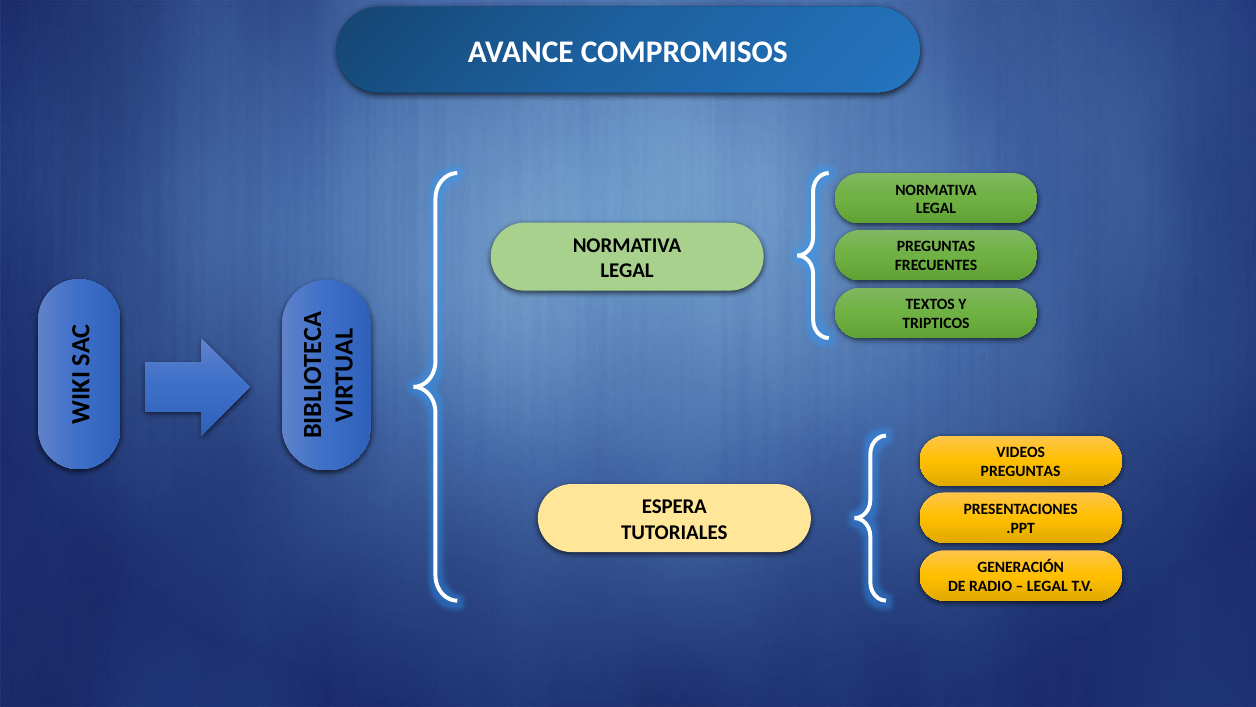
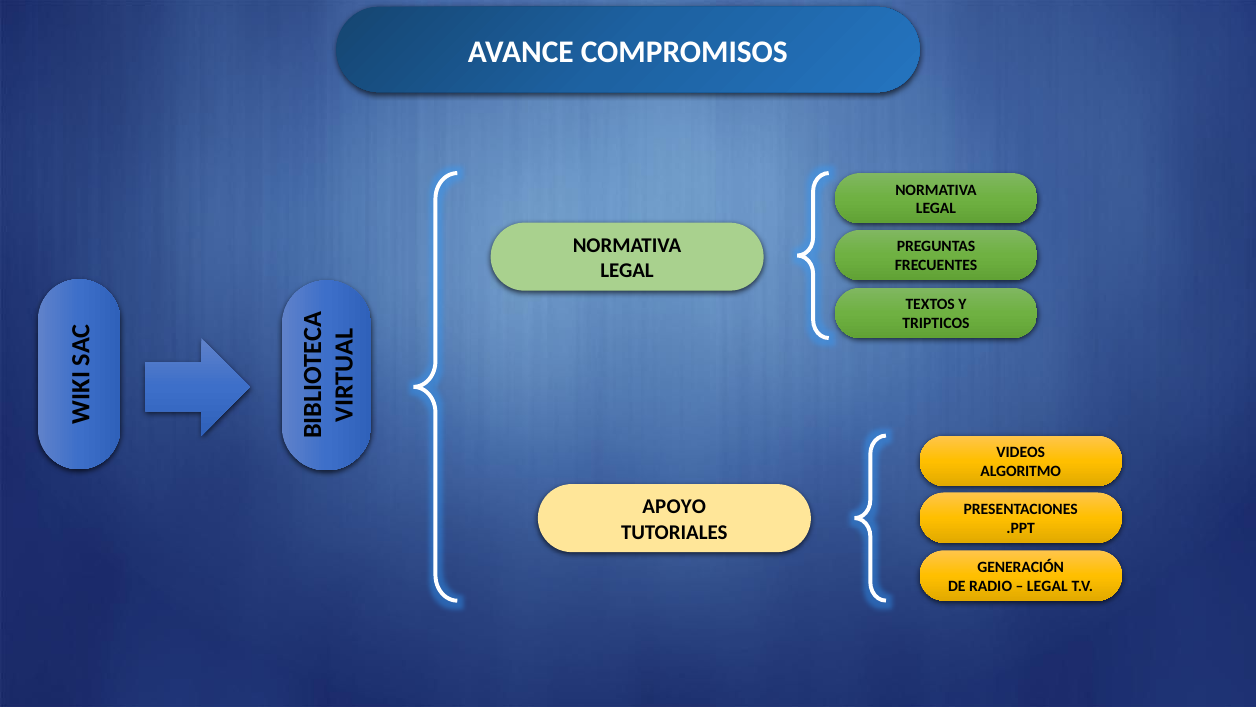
PREGUNTAS at (1021, 471): PREGUNTAS -> ALGORITMO
ESPERA: ESPERA -> APOYO
